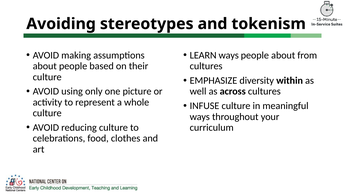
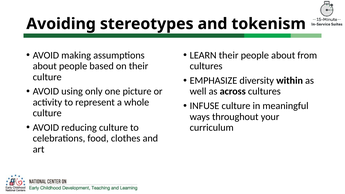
LEARN ways: ways -> their
